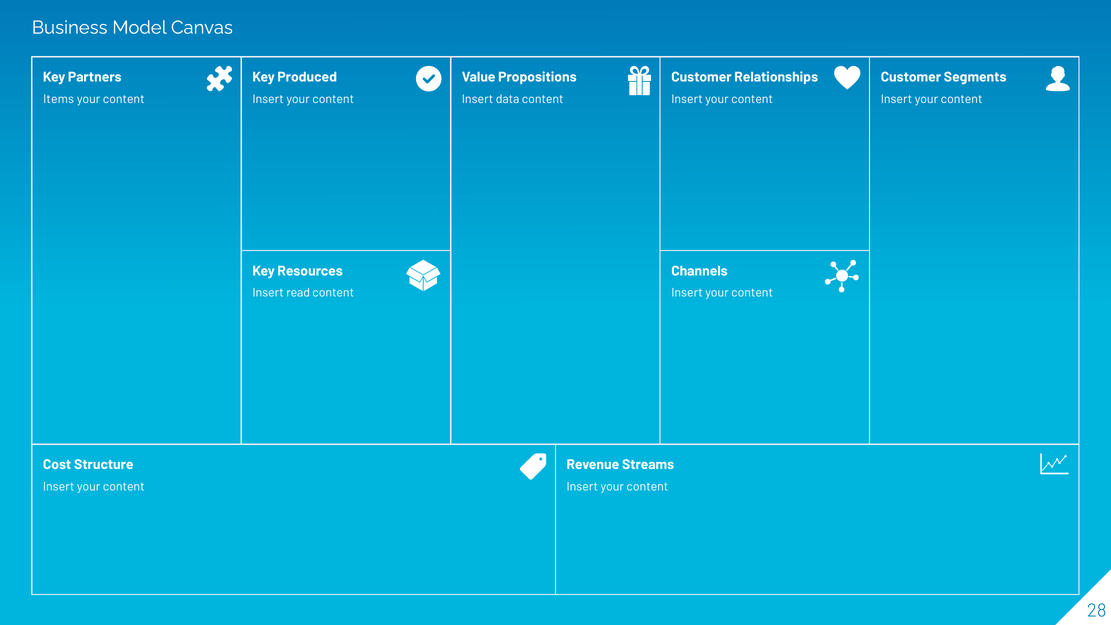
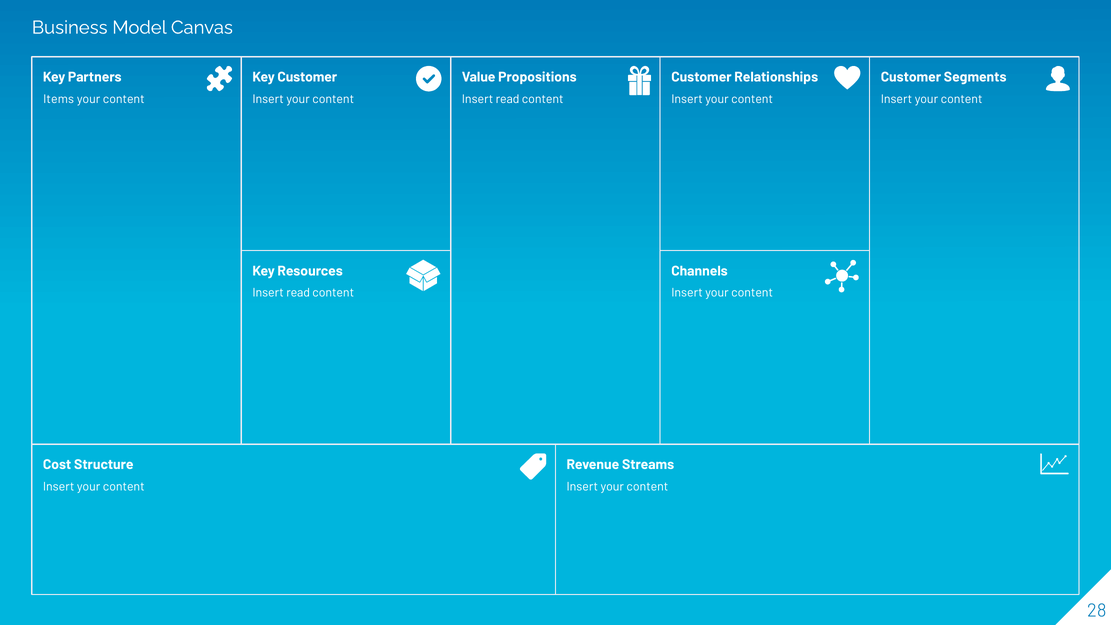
Key Produced: Produced -> Customer
data at (508, 99): data -> read
